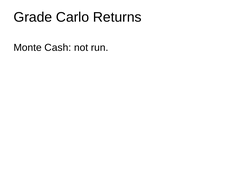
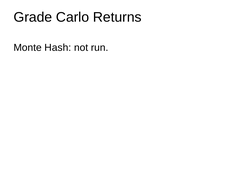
Cash: Cash -> Hash
